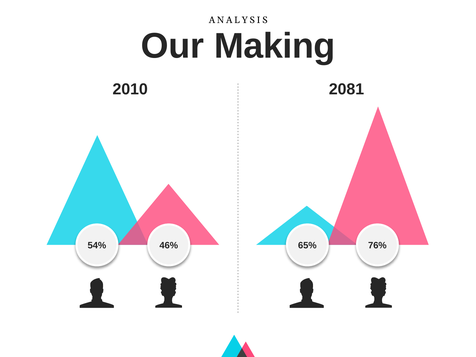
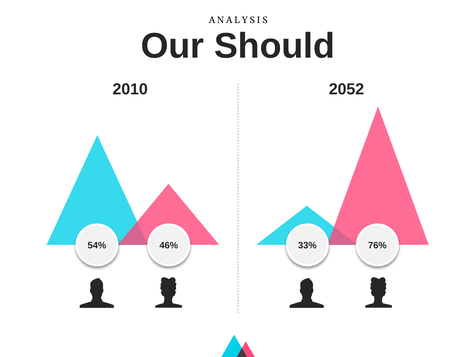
Making: Making -> Should
2081: 2081 -> 2052
65%: 65% -> 33%
